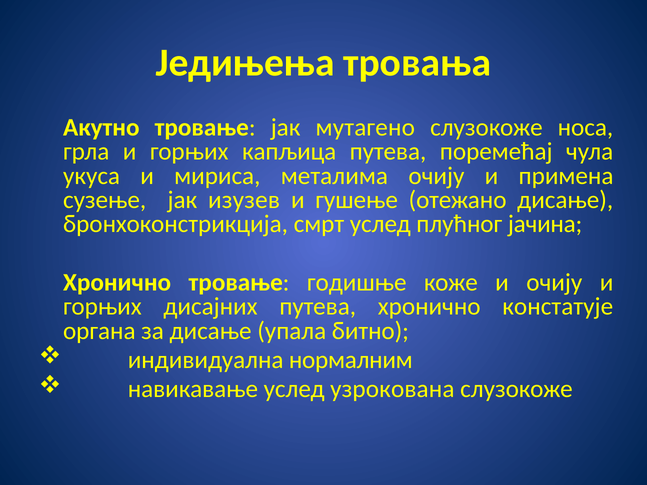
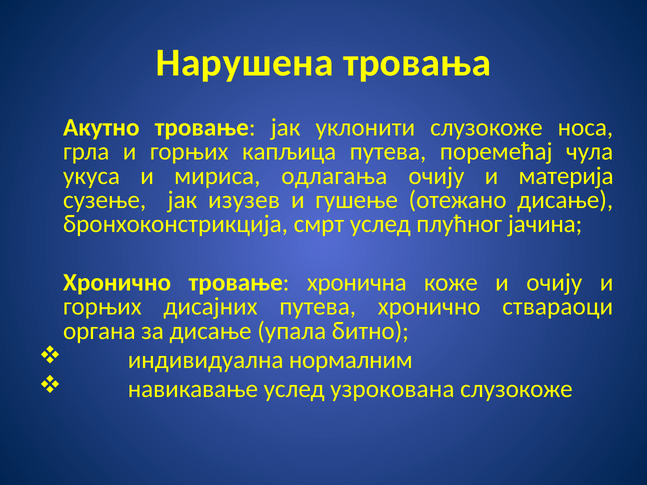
Једињења: Једињења -> Нарушена
мутагено: мутагено -> уклонити
металима: металима -> одлагања
примена: примена -> материја
годишње: годишње -> хронична
констатује: констатује -> ствараоци
